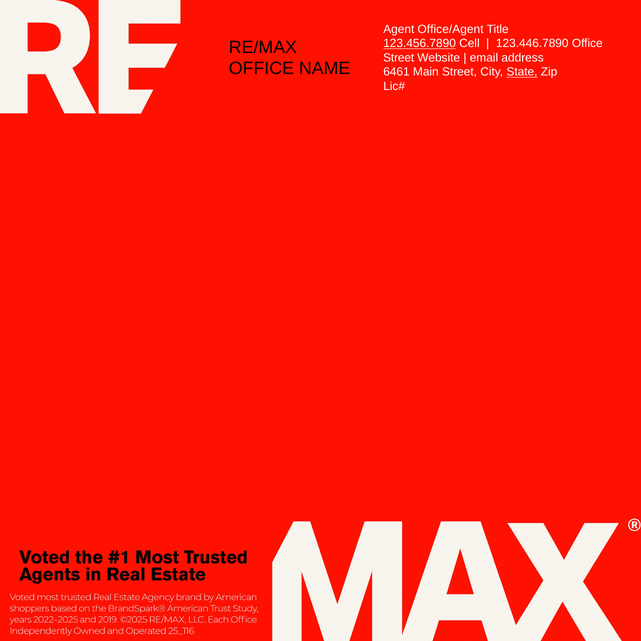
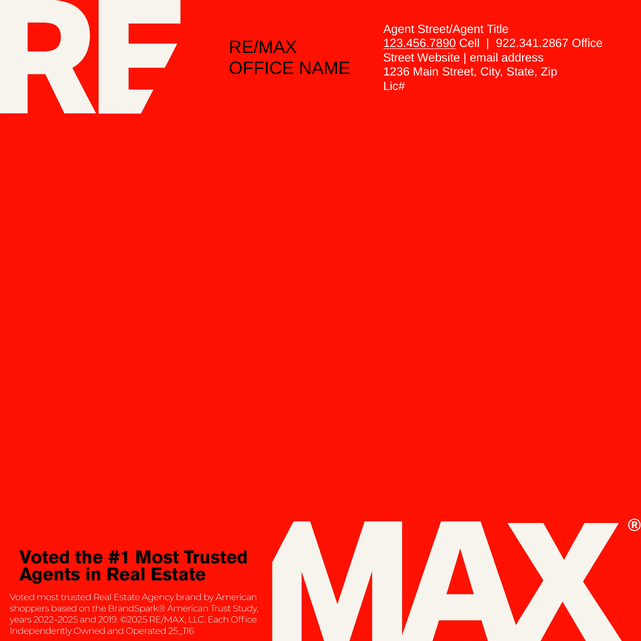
Office/Agent: Office/Agent -> Street/Agent
123.446.7890: 123.446.7890 -> 922.341.2867
6461: 6461 -> 1236
State underline: present -> none
